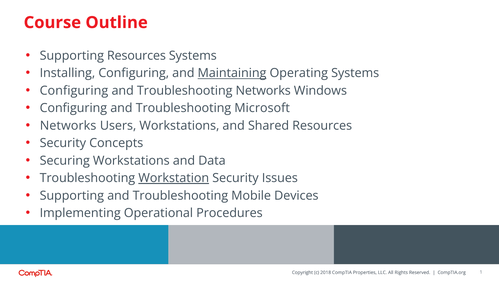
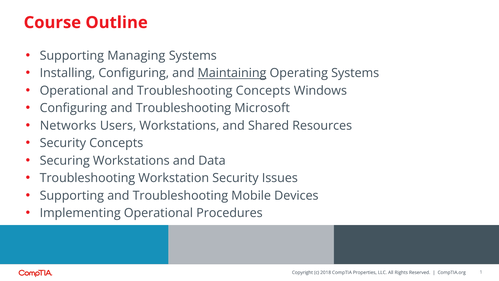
Supporting Resources: Resources -> Managing
Configuring at (74, 91): Configuring -> Operational
Troubleshooting Networks: Networks -> Concepts
Workstation underline: present -> none
